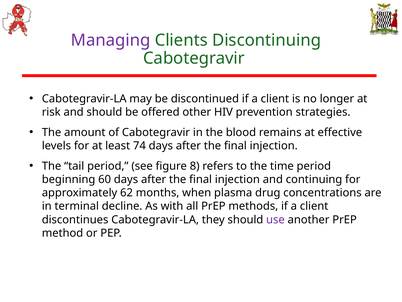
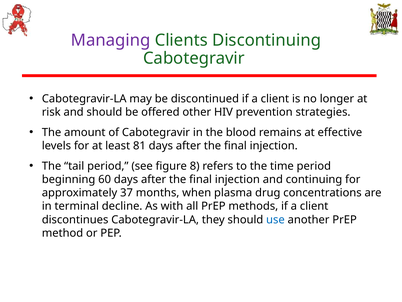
74: 74 -> 81
62: 62 -> 37
use colour: purple -> blue
